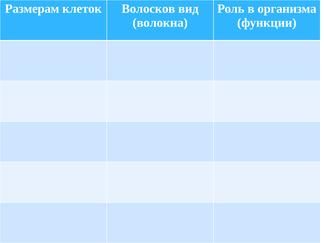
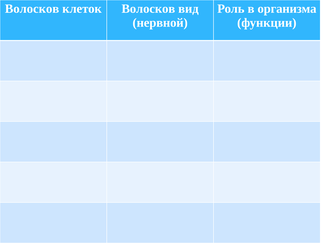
Размерам at (32, 9): Размерам -> Волосков
волокна: волокна -> нервной
